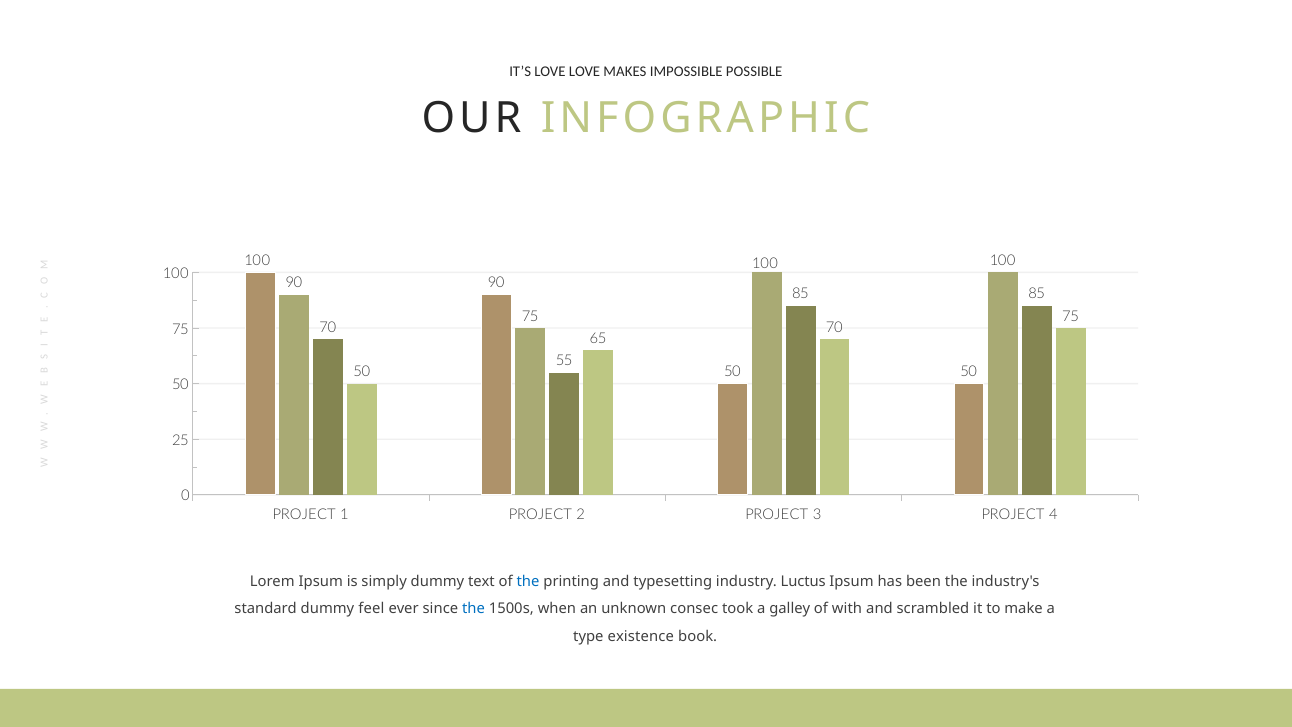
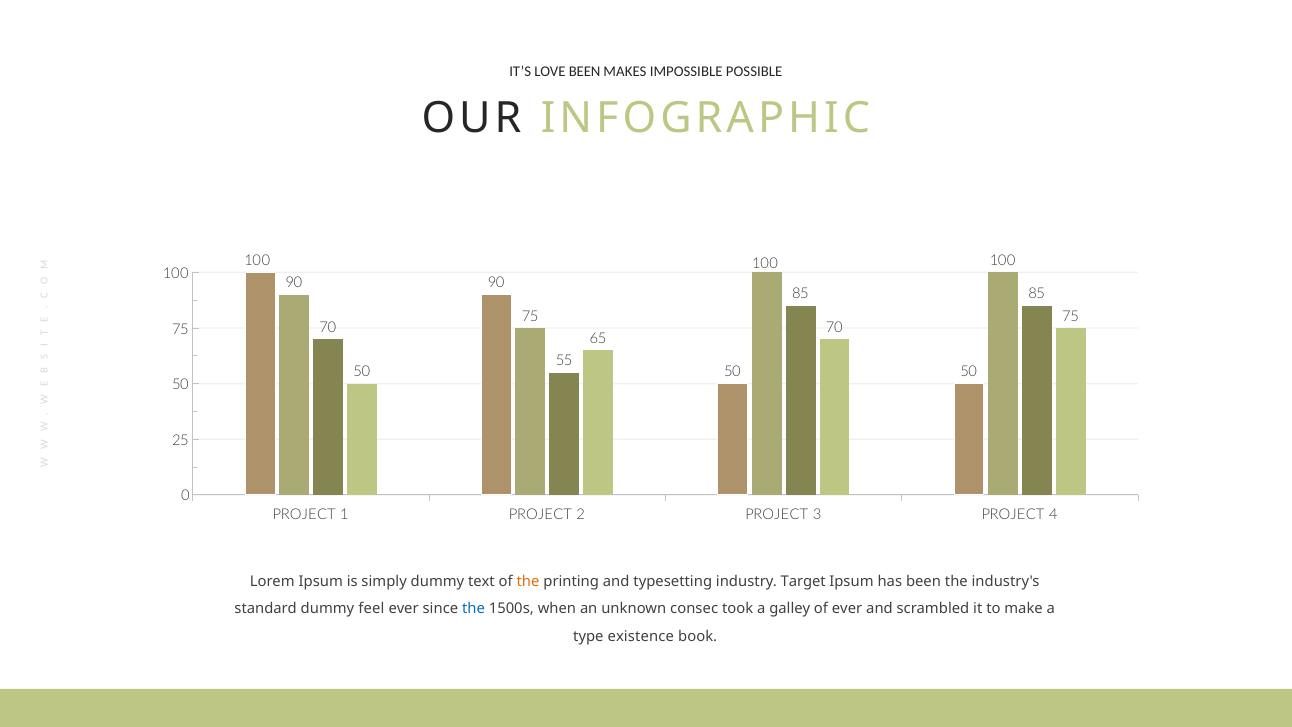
LOVE LOVE: LOVE -> BEEN
the at (528, 582) colour: blue -> orange
Luctus: Luctus -> Target
of with: with -> ever
